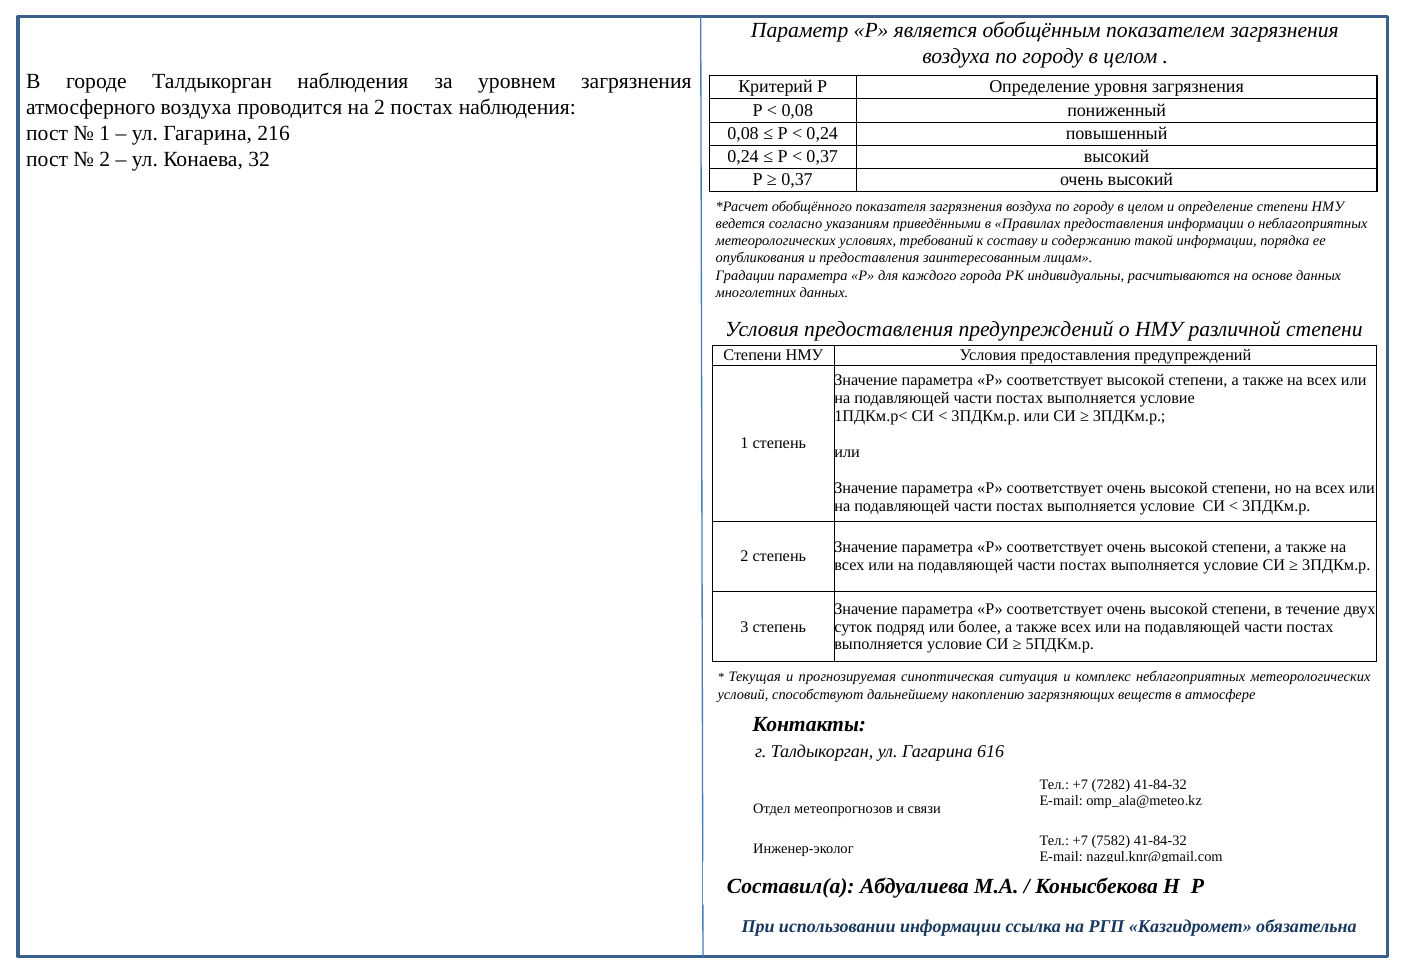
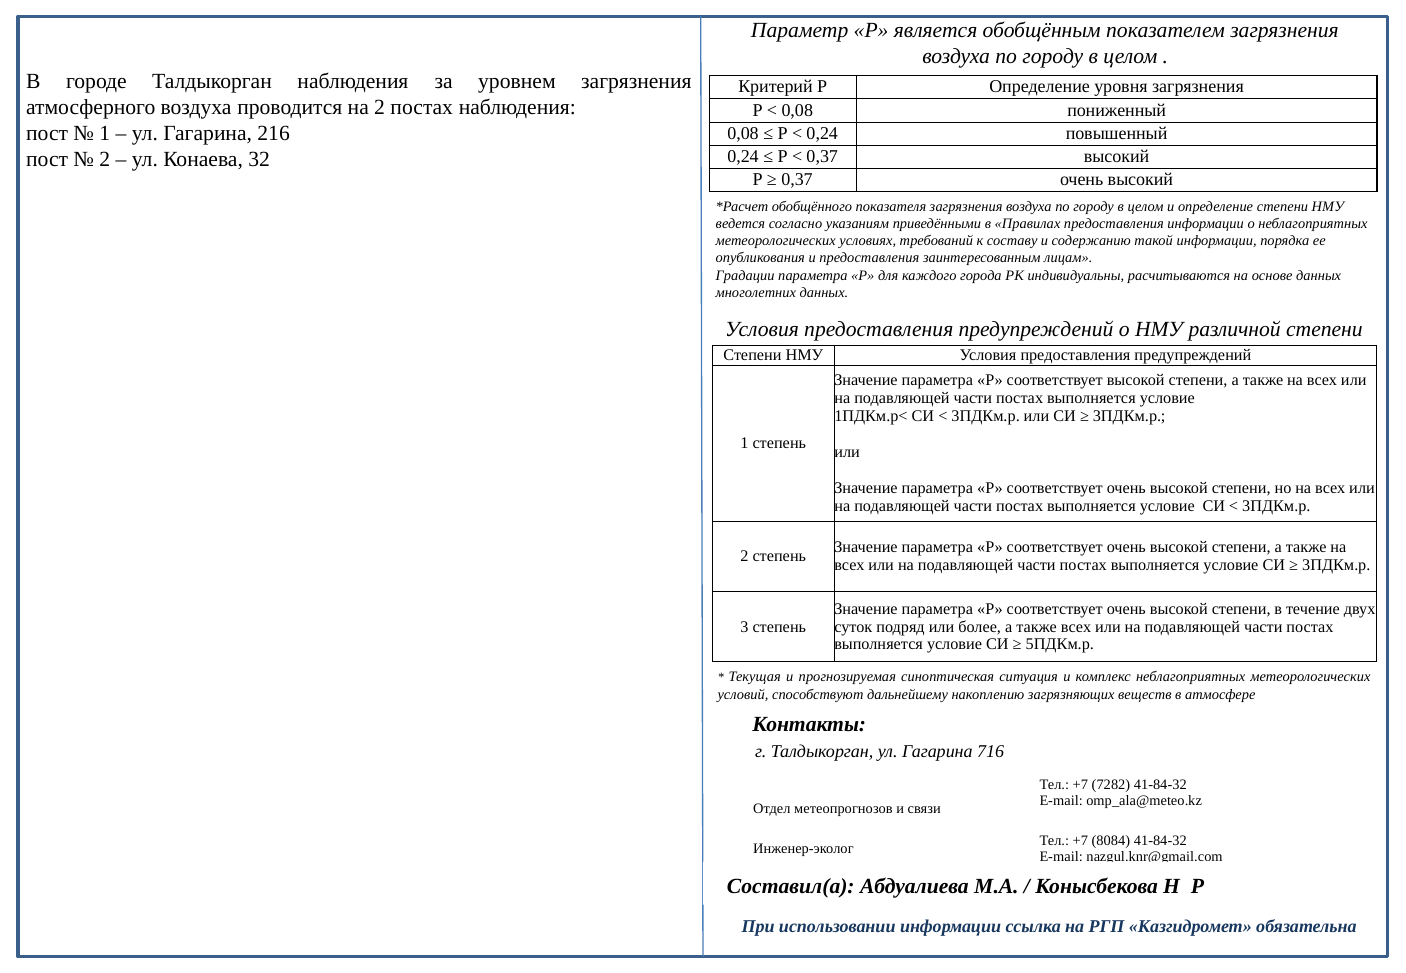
616: 616 -> 716
7582: 7582 -> 8084
